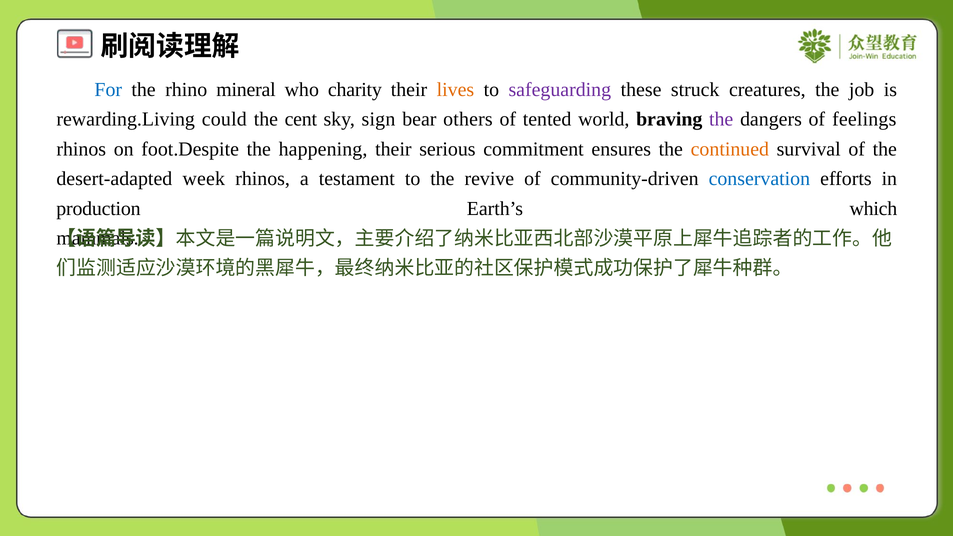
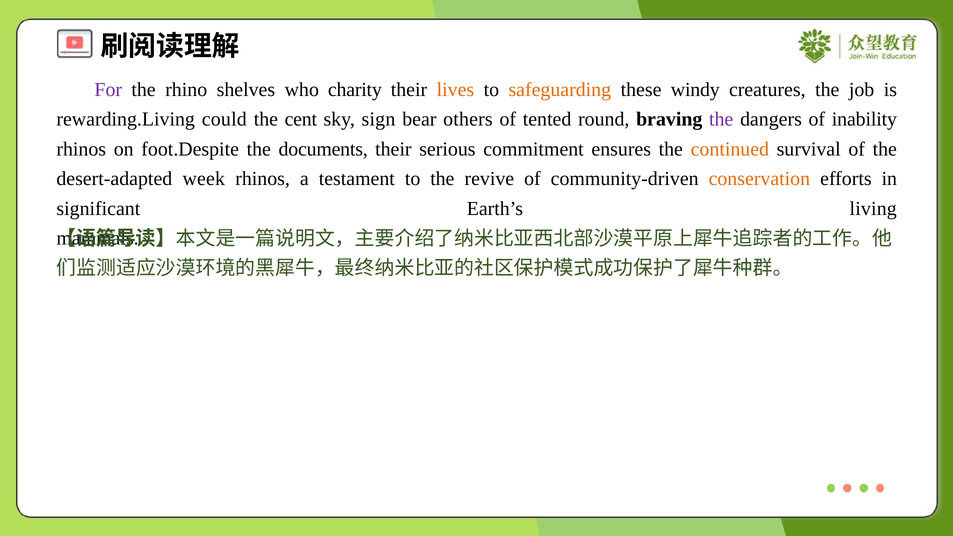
For colour: blue -> purple
mineral: mineral -> shelves
safeguarding colour: purple -> orange
struck: struck -> windy
world: world -> round
feelings: feelings -> inability
happening: happening -> documents
conservation colour: blue -> orange
production: production -> significant
which: which -> living
